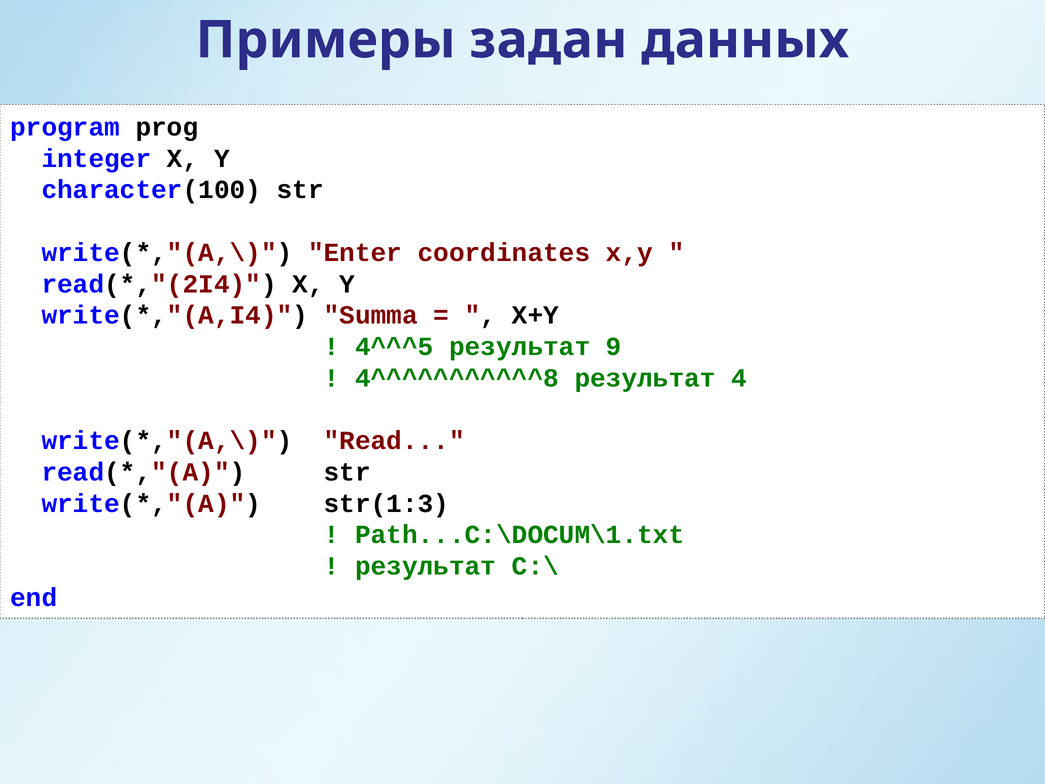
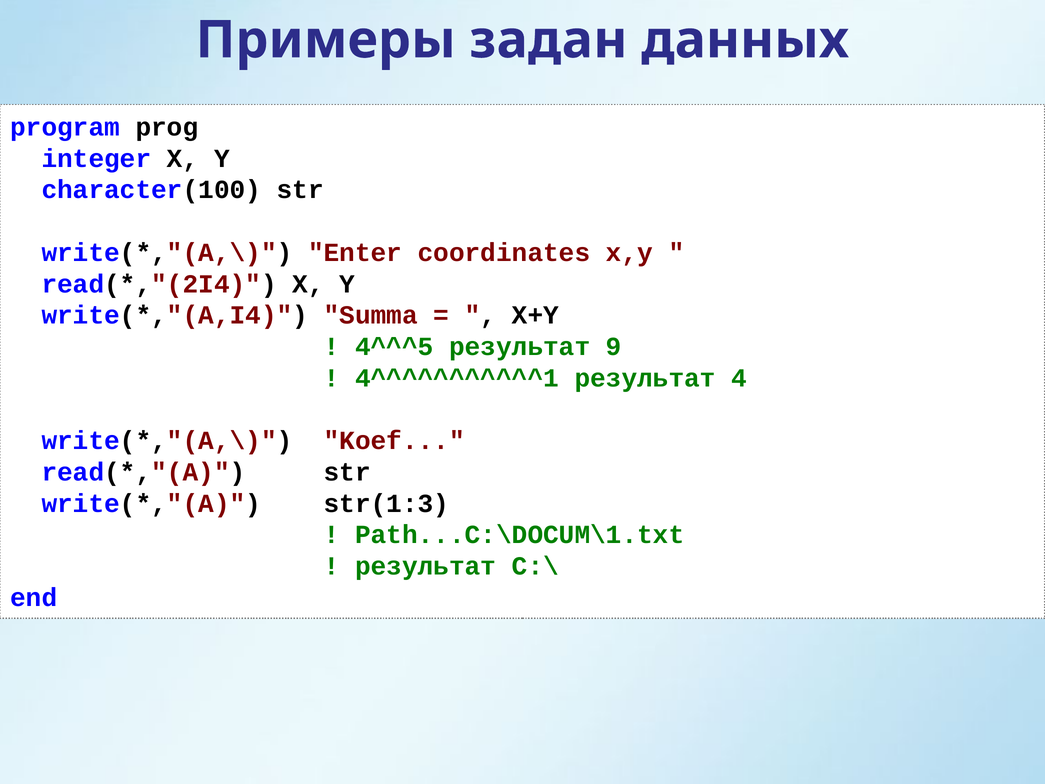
4^^^^^^^^^^^8: 4^^^^^^^^^^^8 -> 4^^^^^^^^^^^1
Read: Read -> Koef
